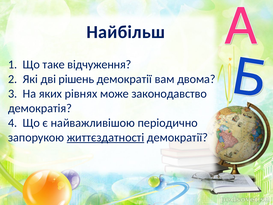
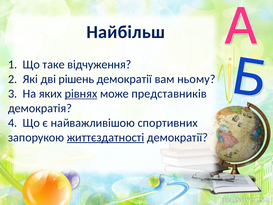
двома: двома -> ньому
рівнях underline: none -> present
законодавство: законодавство -> представників
періодично: періодично -> спортивних
